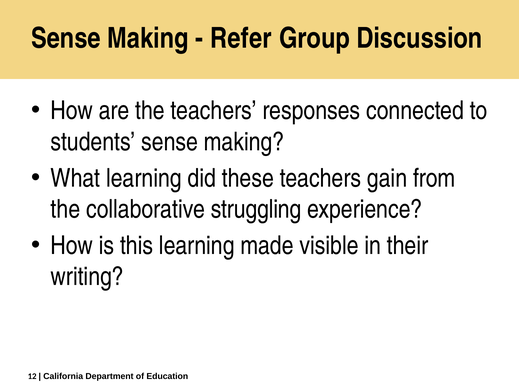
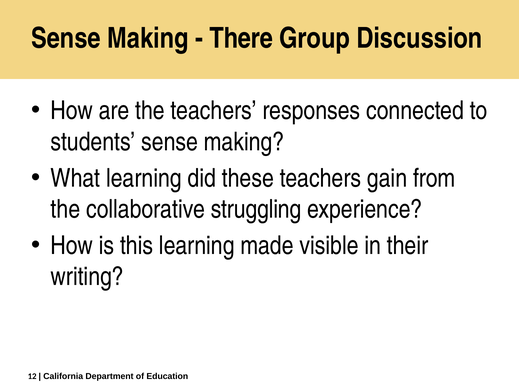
Refer: Refer -> There
